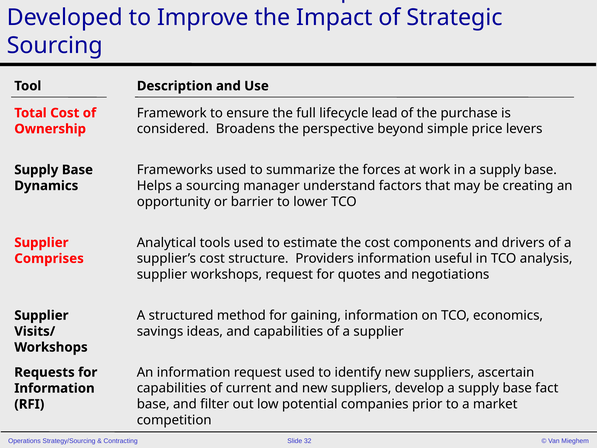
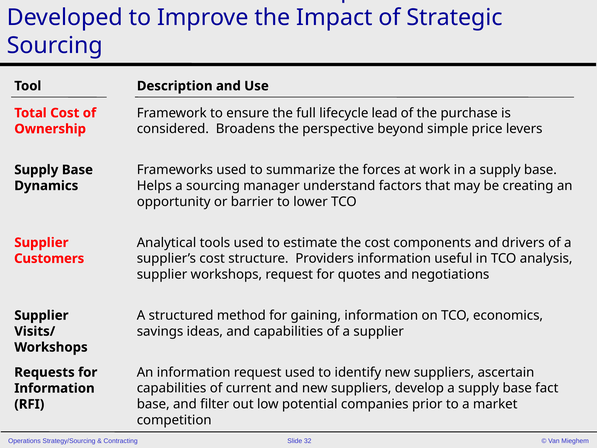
Comprises: Comprises -> Customers
